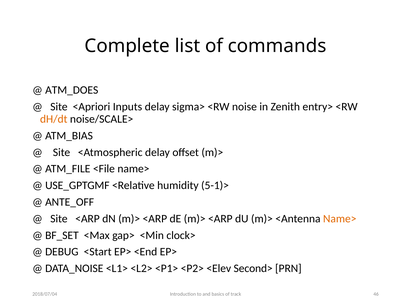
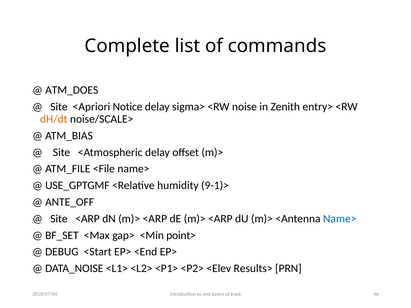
Inputs: Inputs -> Notice
5-1)>: 5-1)> -> 9-1)>
Name> at (340, 219) colour: orange -> blue
clock>: clock> -> point>
Second>: Second> -> Results>
